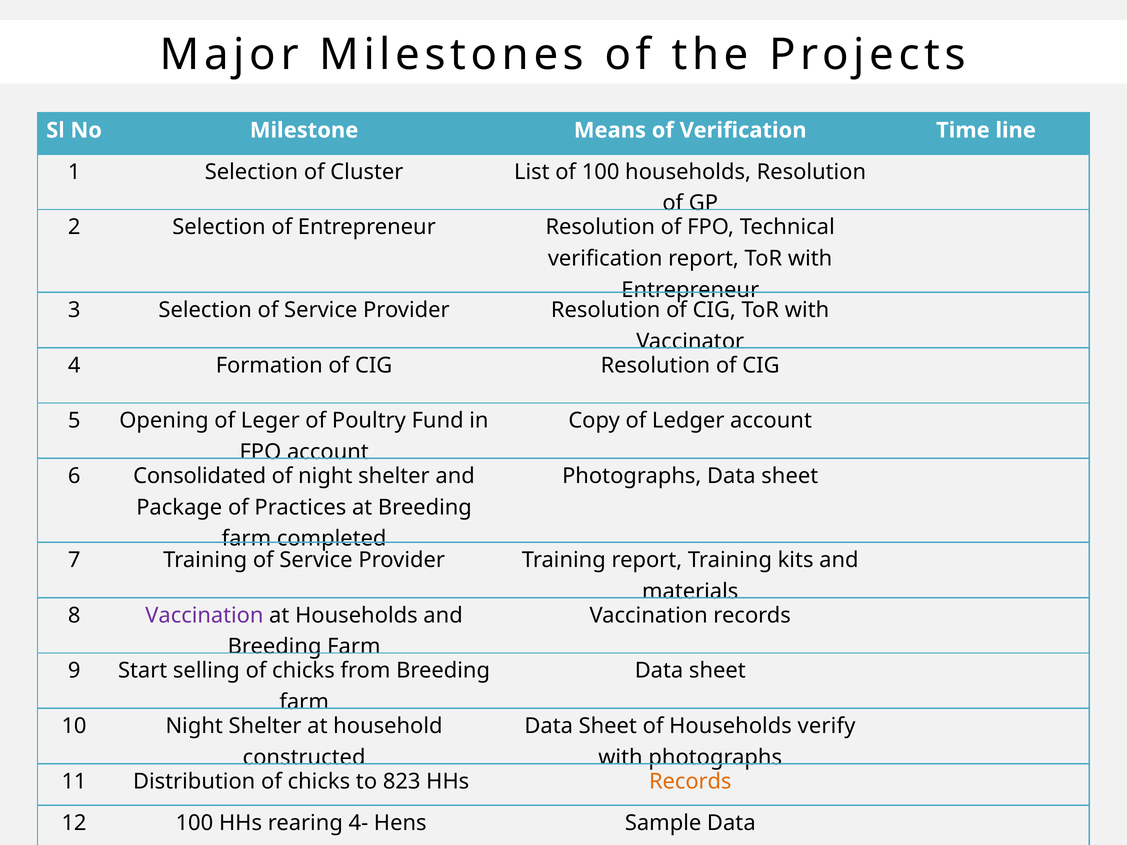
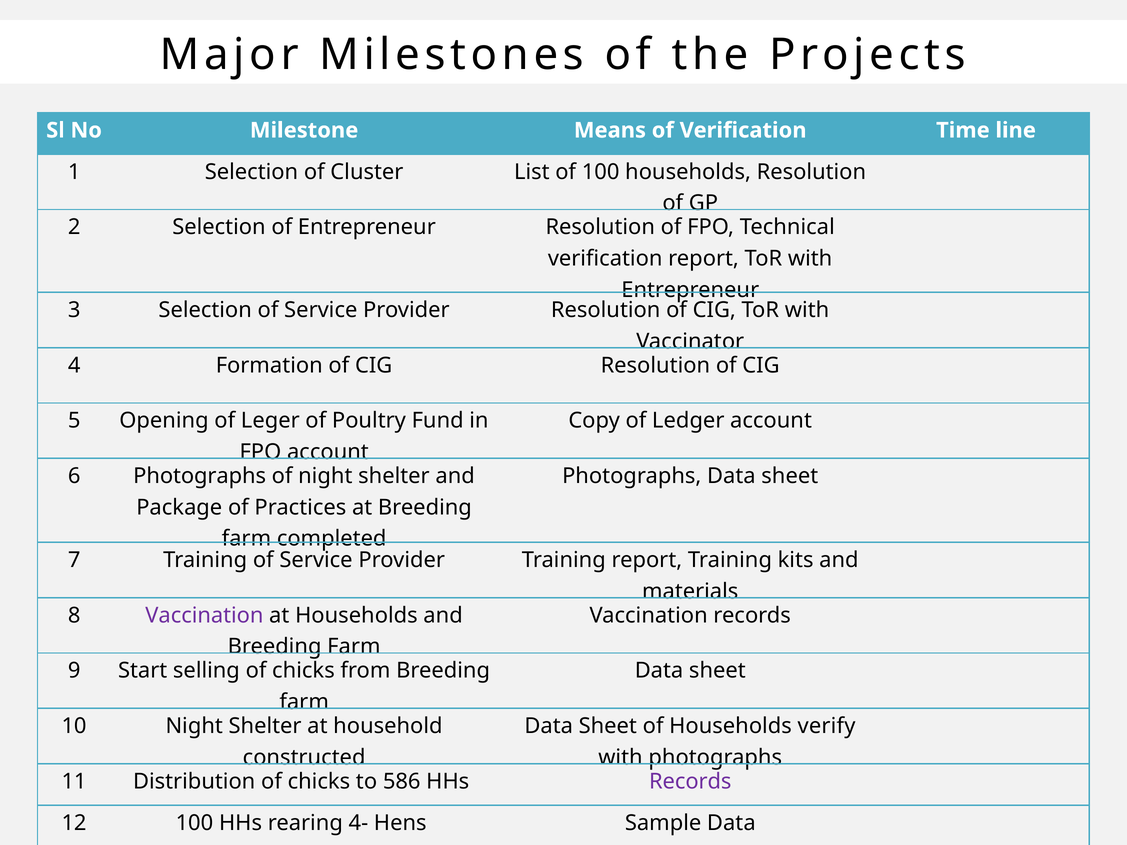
6 Consolidated: Consolidated -> Photographs
823: 823 -> 586
Records at (690, 782) colour: orange -> purple
